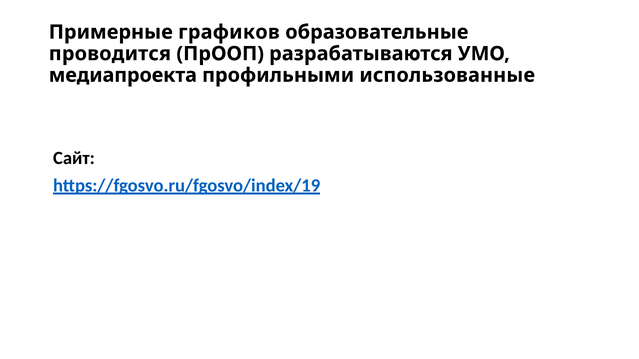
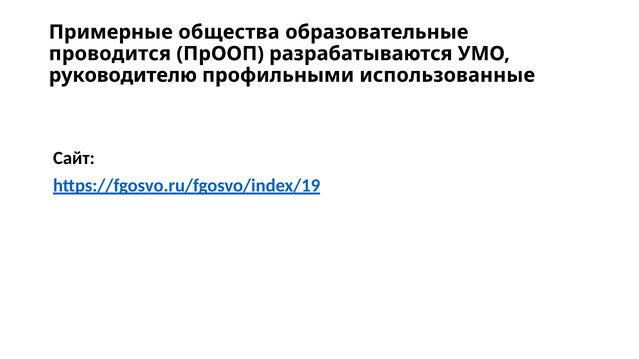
графиков: графиков -> общества
медиапроекта: медиапроекта -> руководителю
